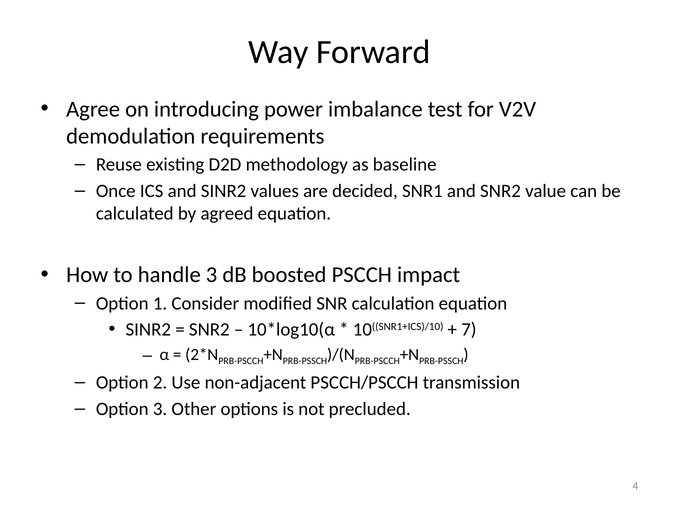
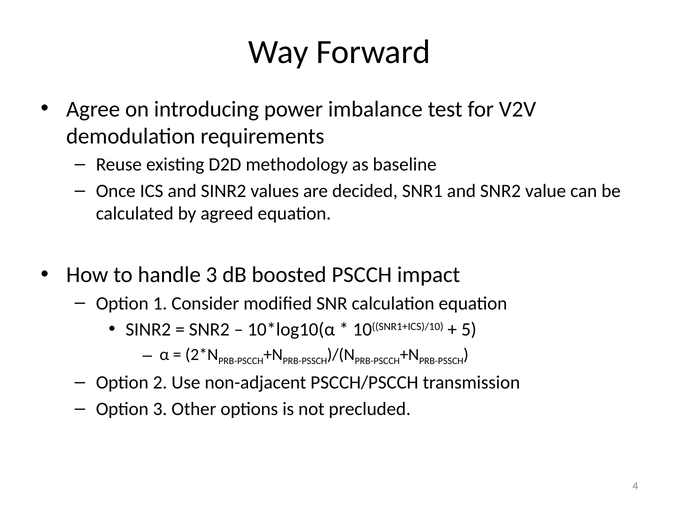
7: 7 -> 5
